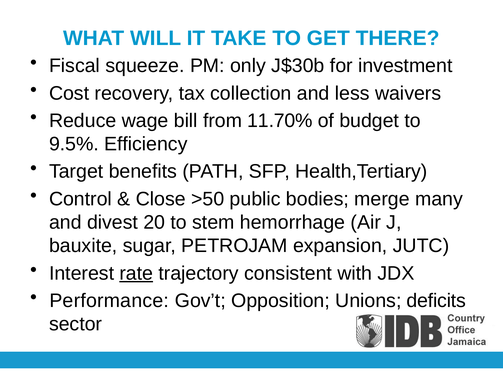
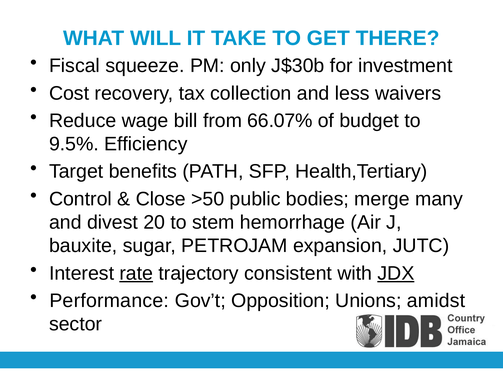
11.70%: 11.70% -> 66.07%
JDX underline: none -> present
deficits: deficits -> amidst
